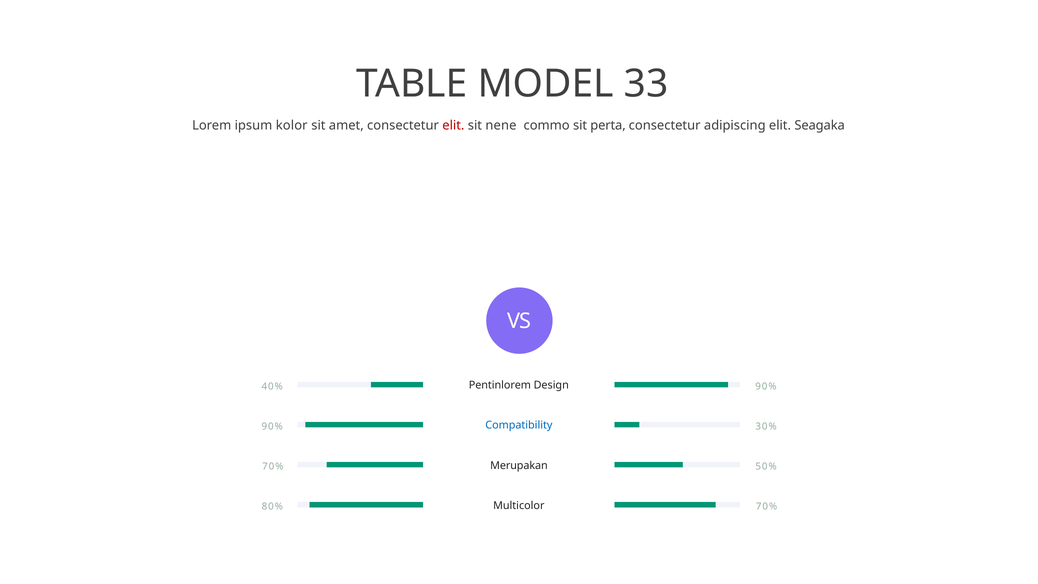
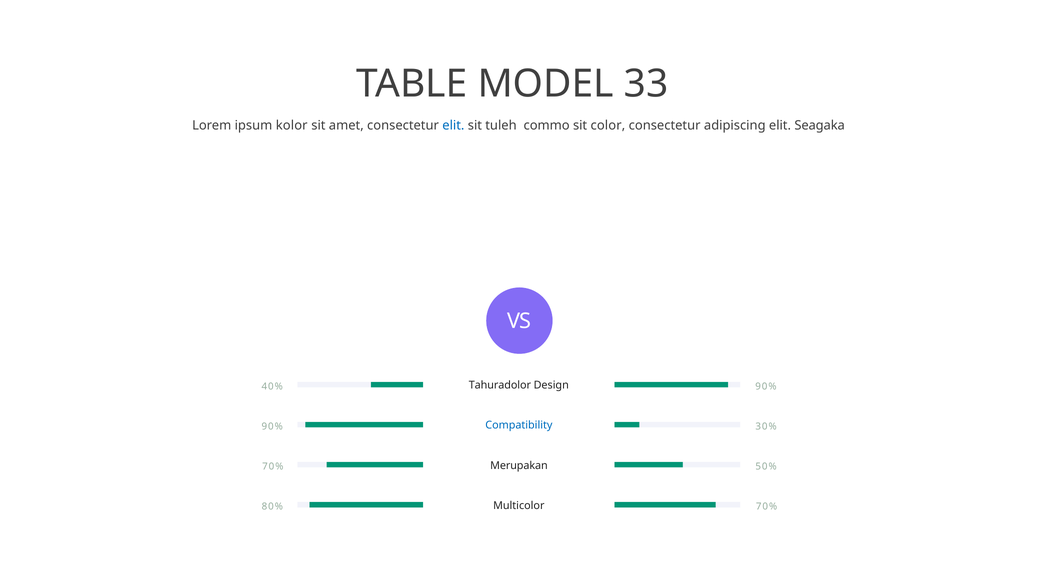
elit at (453, 126) colour: red -> blue
nene: nene -> tuleh
perta: perta -> color
Pentinlorem: Pentinlorem -> Tahuradolor
